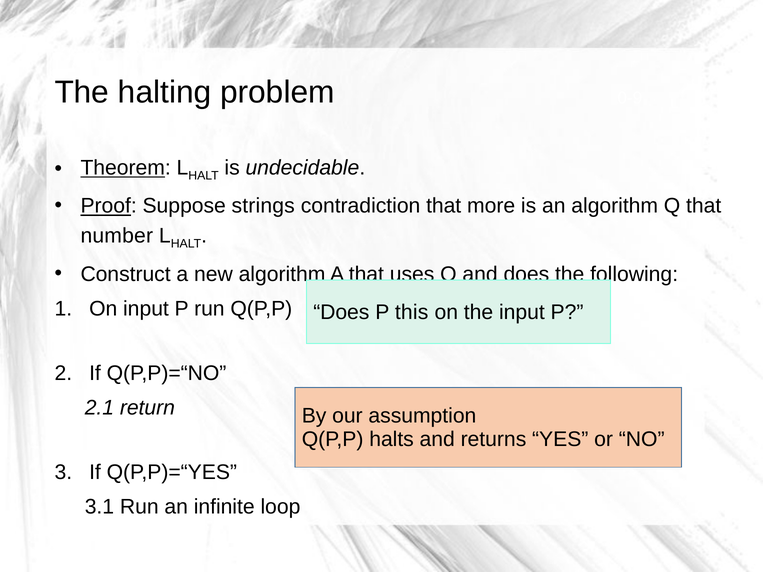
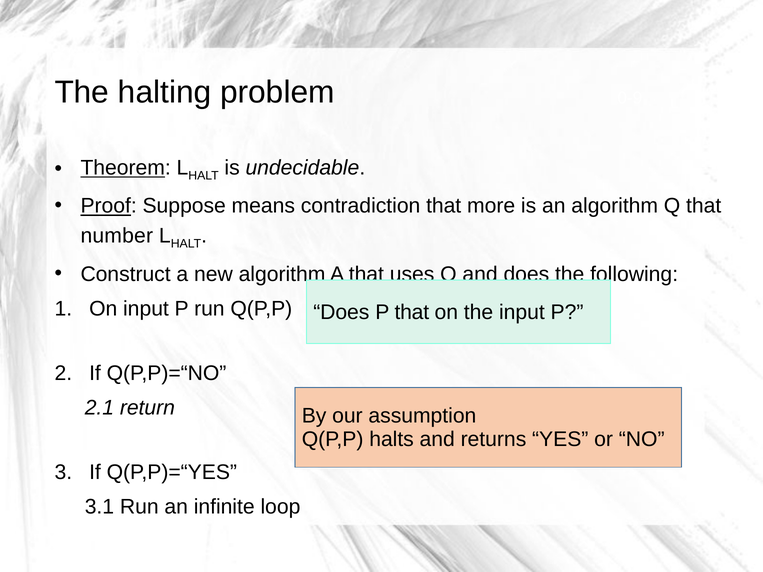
strings: strings -> means
P this: this -> that
